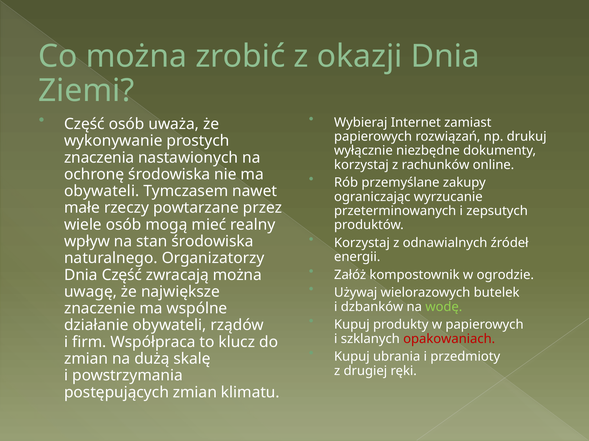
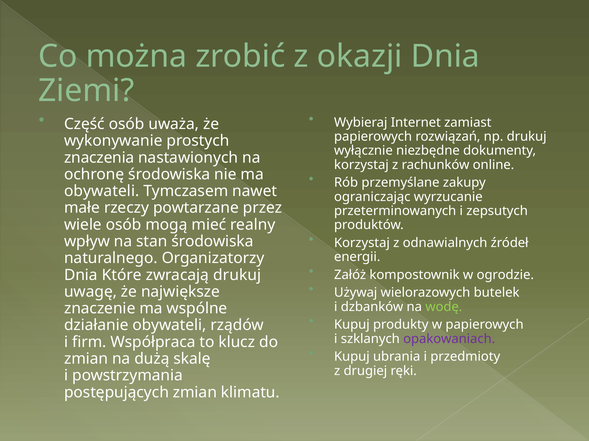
Dnia Część: Część -> Które
zwracają można: można -> drukuj
opakowaniach colour: red -> purple
